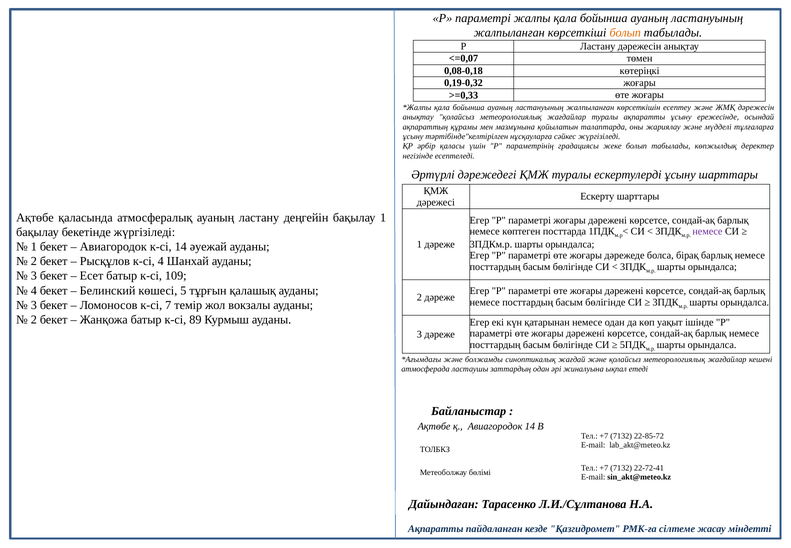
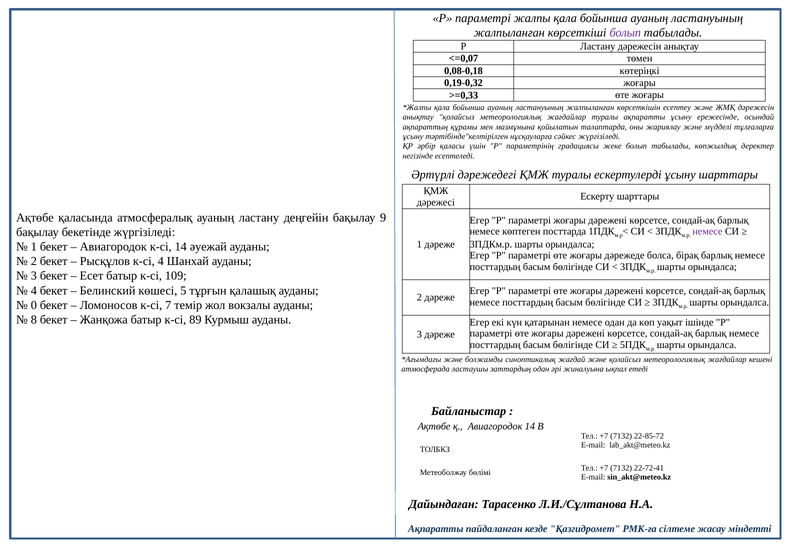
болып at (625, 33) colour: orange -> purple
бақылау 1: 1 -> 9
3 at (34, 305): 3 -> 0
2 at (34, 320): 2 -> 8
